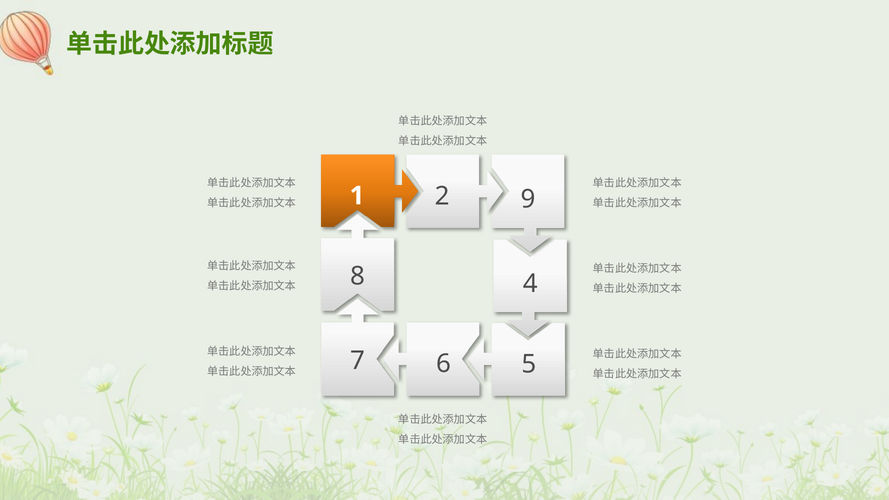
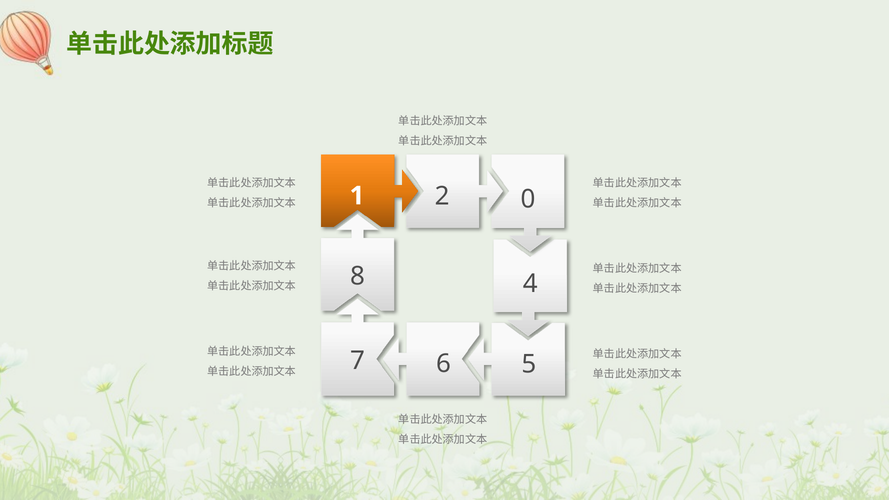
9: 9 -> 0
